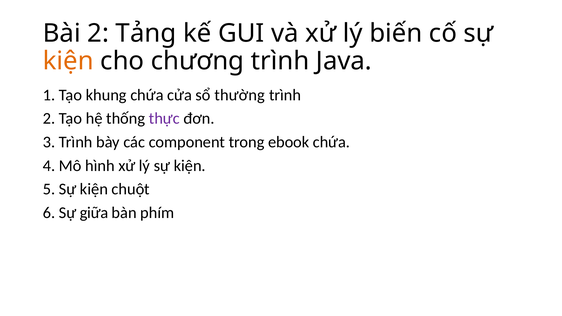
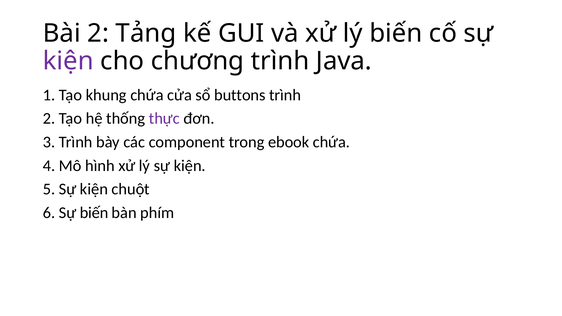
kiện at (68, 61) colour: orange -> purple
thường: thường -> buttons
Sự giữa: giữa -> biến
